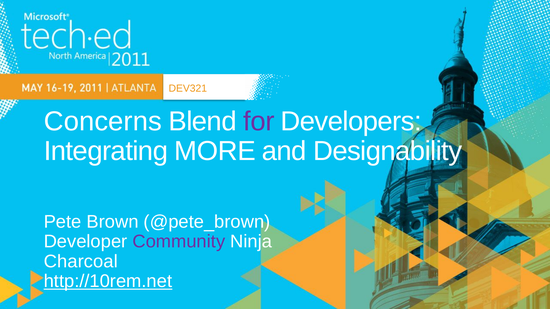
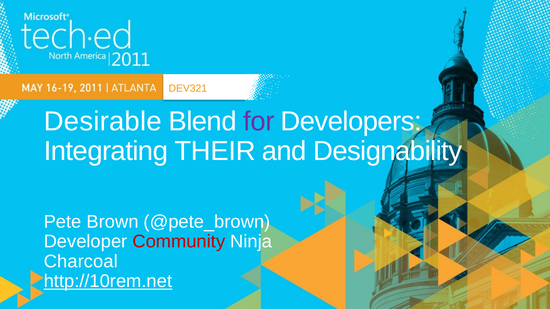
Concerns: Concerns -> Desirable
MORE: MORE -> THEIR
Community colour: purple -> red
